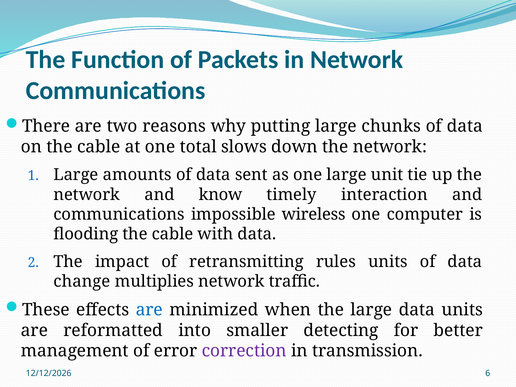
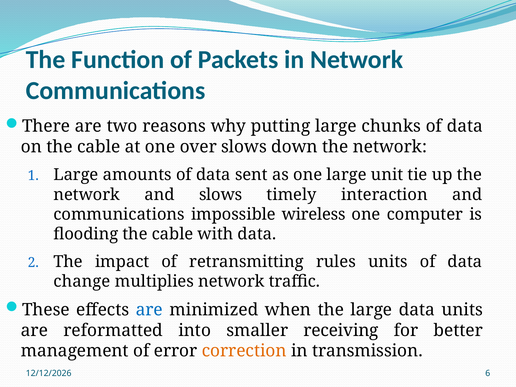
total: total -> over
and know: know -> slows
detecting: detecting -> receiving
correction colour: purple -> orange
